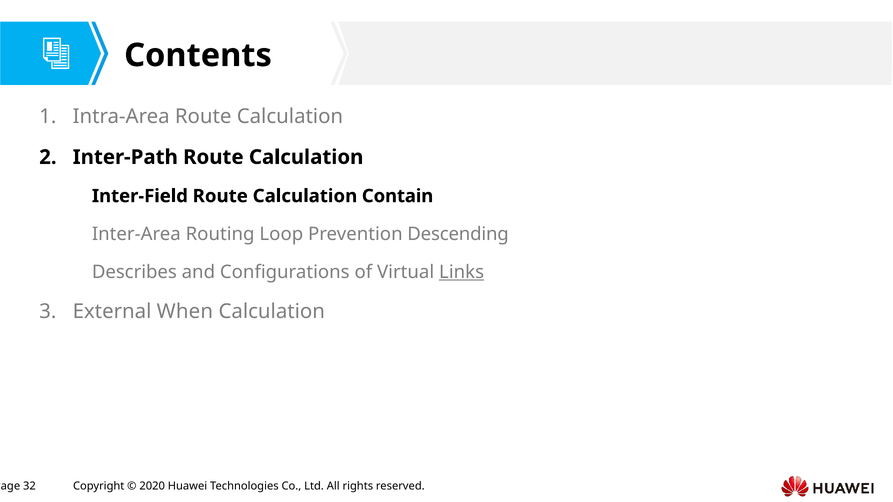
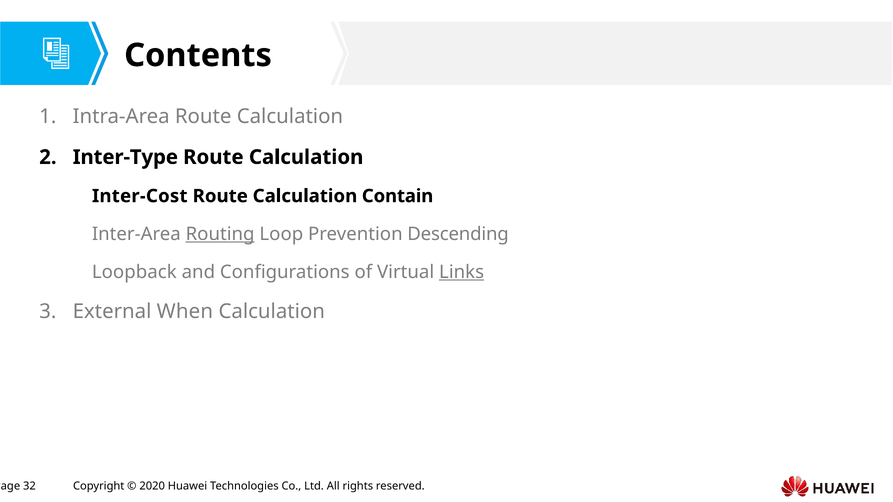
Inter-Path: Inter-Path -> Inter-Type
Inter-Field: Inter-Field -> Inter-Cost
Routing underline: none -> present
Describes: Describes -> Loopback
